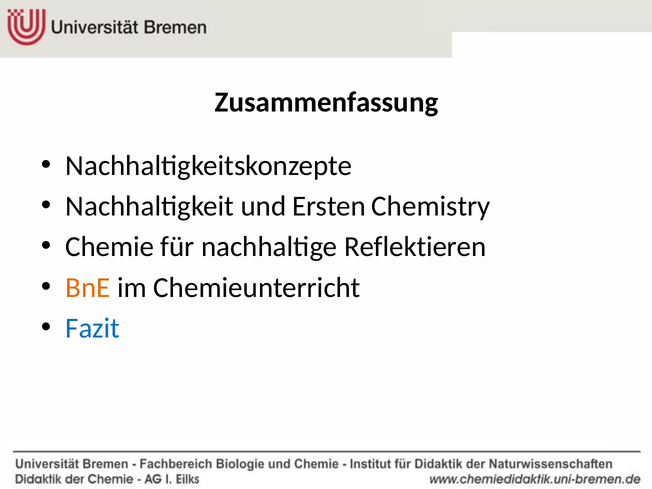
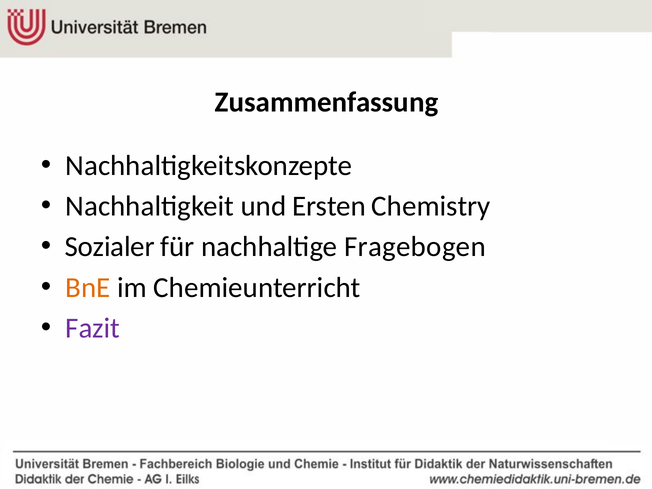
Chemie: Chemie -> Sozialer
Reflektieren: Reflektieren -> Fragebogen
Fazit colour: blue -> purple
